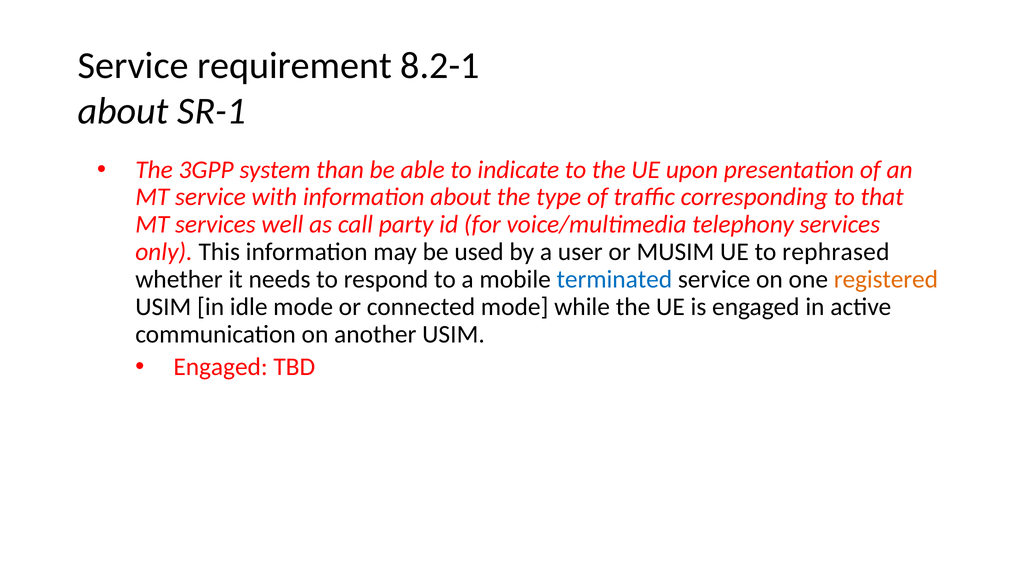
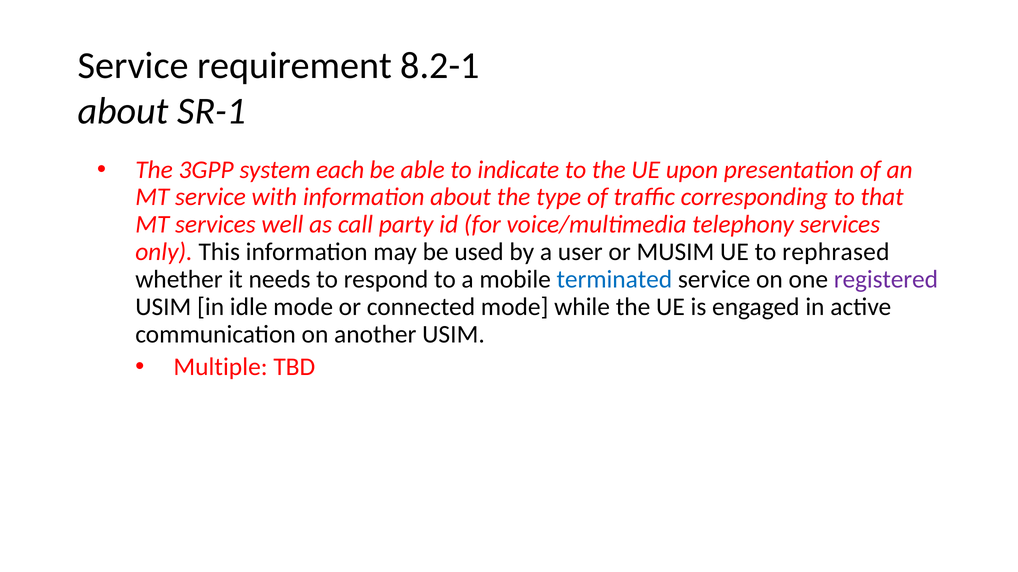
than: than -> each
registered colour: orange -> purple
Engaged at (221, 367): Engaged -> Multiple
